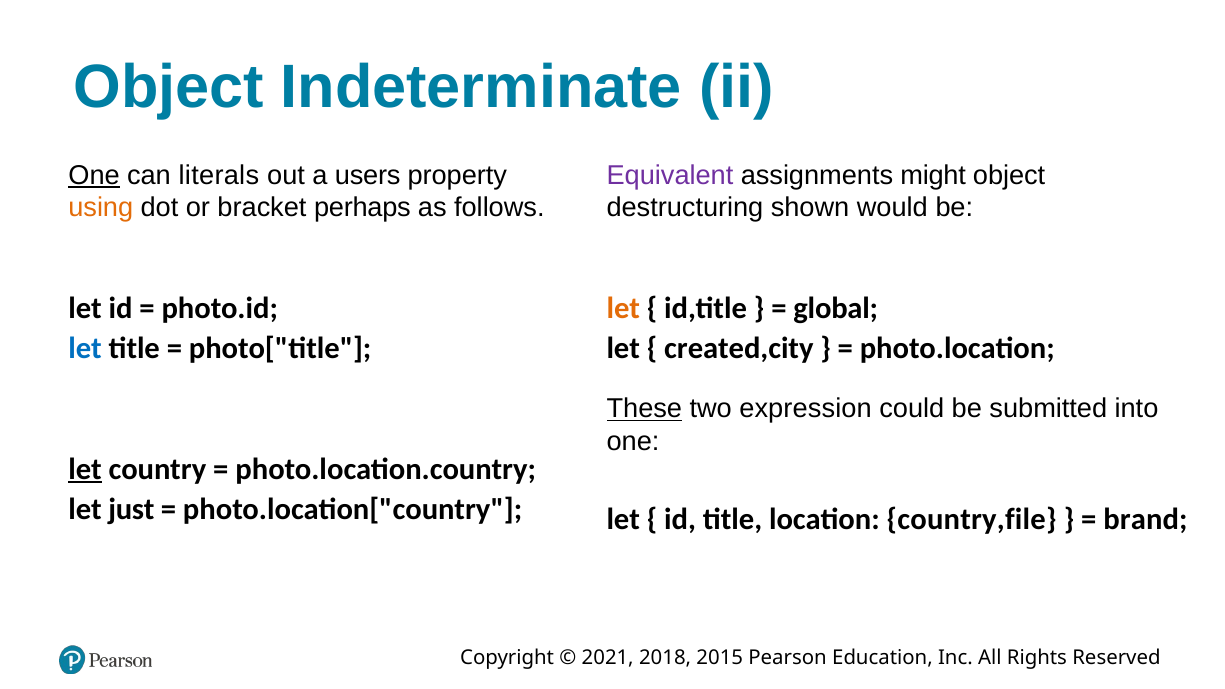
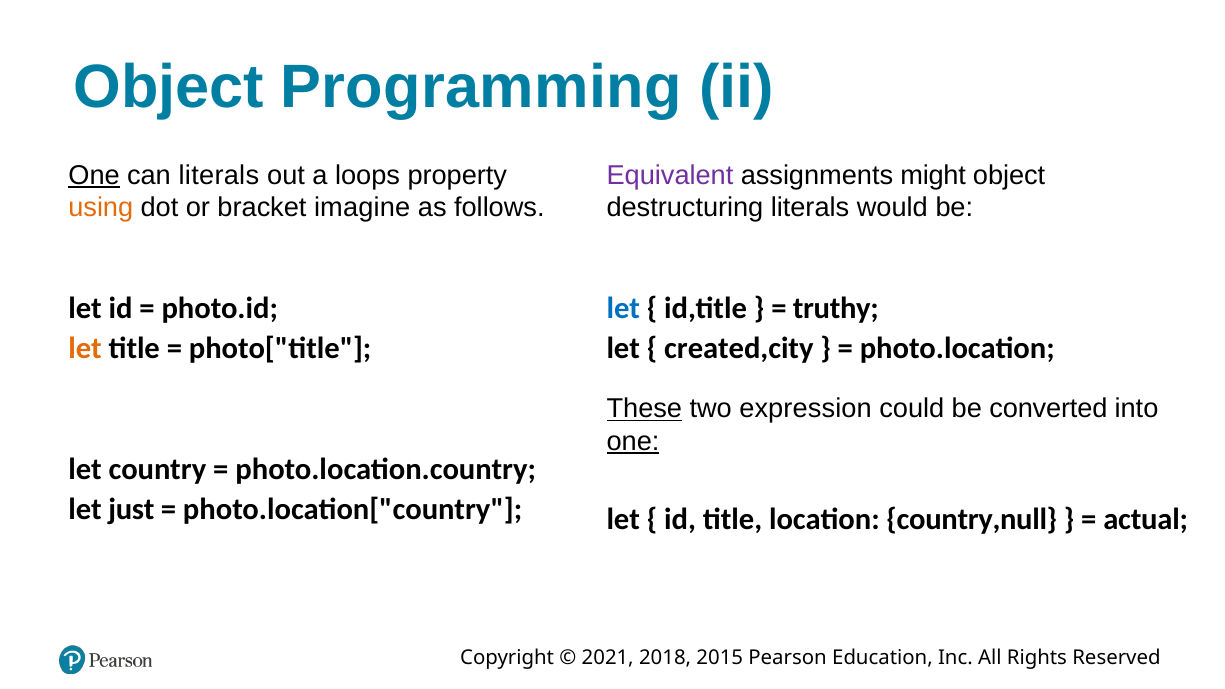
Indeterminate: Indeterminate -> Programming
users: users -> loops
perhaps: perhaps -> imagine
destructuring shown: shown -> literals
let at (623, 309) colour: orange -> blue
global: global -> truthy
let at (85, 349) colour: blue -> orange
submitted: submitted -> converted
one at (633, 441) underline: none -> present
let at (85, 469) underline: present -> none
country,file: country,file -> country,null
brand: brand -> actual
